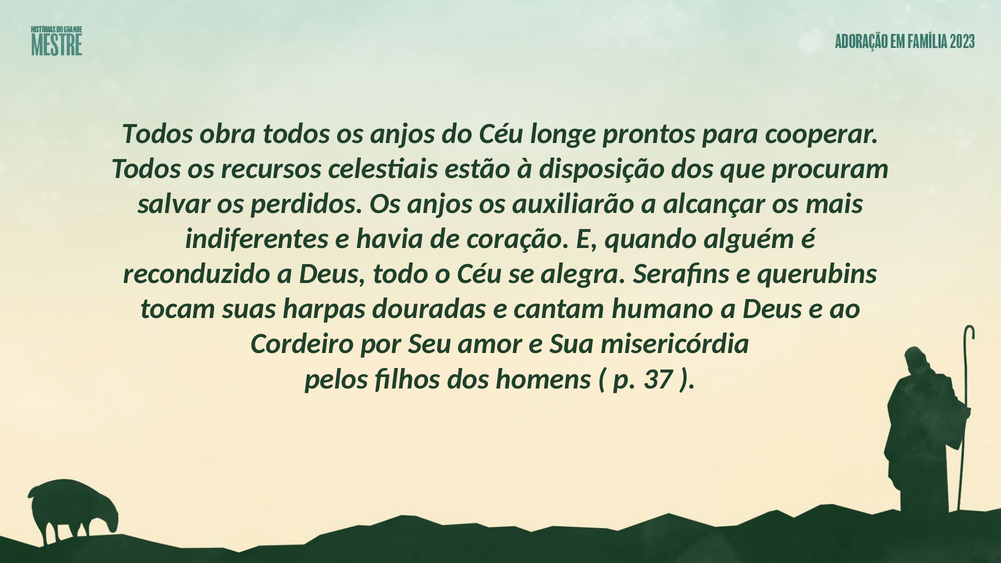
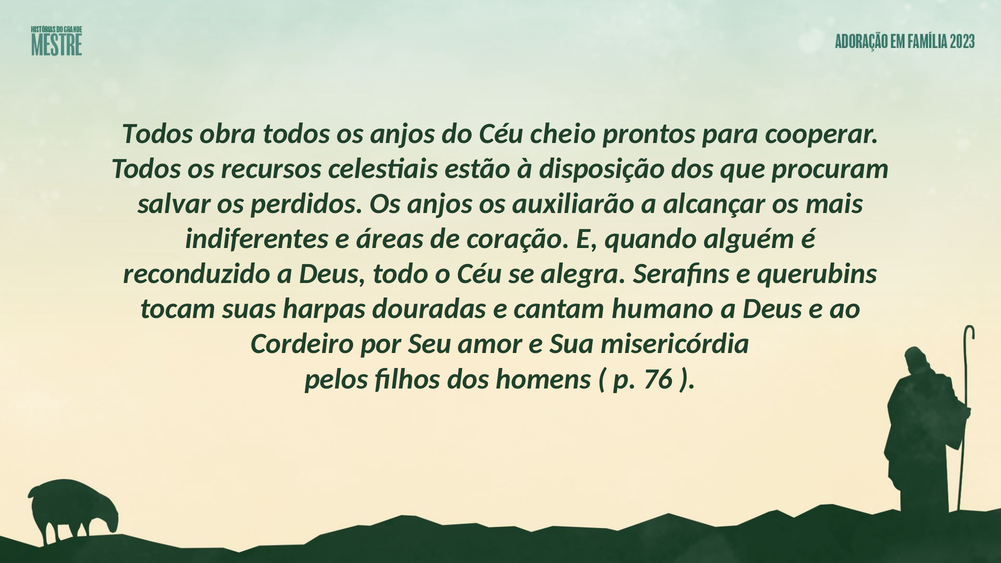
longe: longe -> cheio
havia: havia -> áreas
37: 37 -> 76
